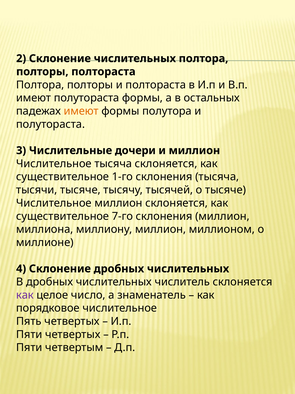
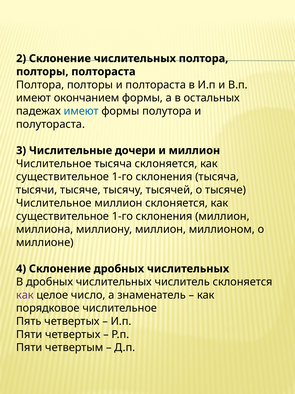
имеют полутораста: полутораста -> окончанием
имеют at (81, 111) colour: orange -> blue
7-го at (122, 216): 7-го -> 1-го
